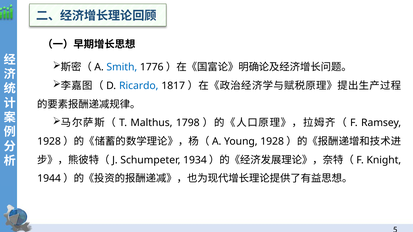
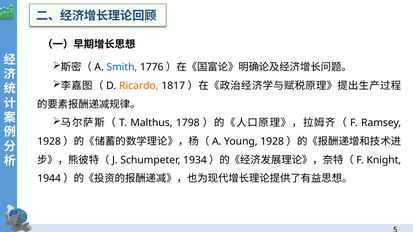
Ricardo colour: blue -> orange
